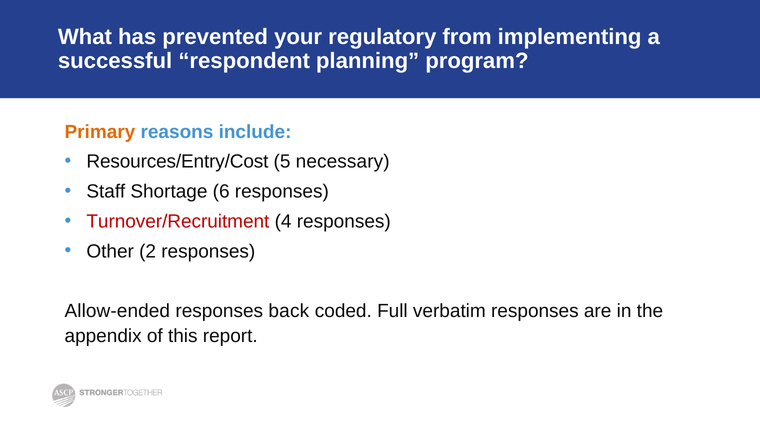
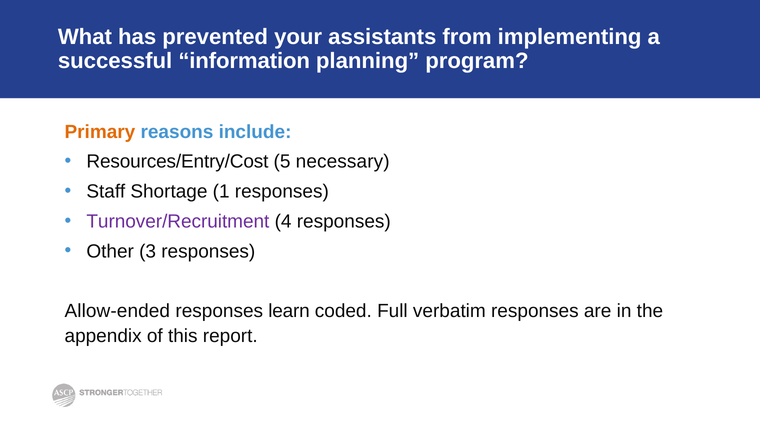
regulatory: regulatory -> assistants
respondent: respondent -> information
6: 6 -> 1
Turnover/Recruitment colour: red -> purple
2: 2 -> 3
back: back -> learn
